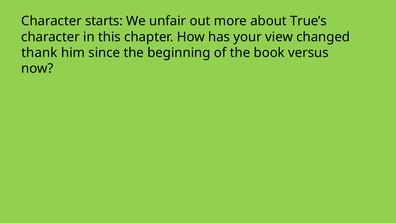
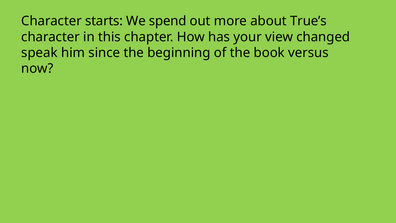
unfair: unfair -> spend
thank: thank -> speak
